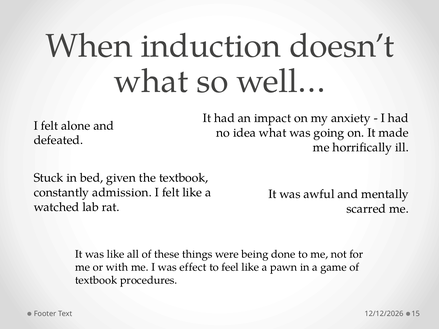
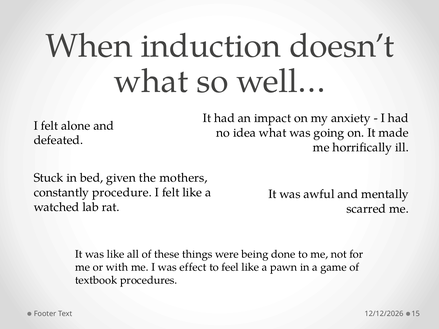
the textbook: textbook -> mothers
admission: admission -> procedure
